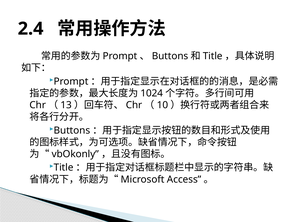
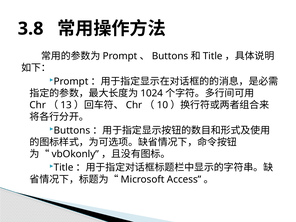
2.4: 2.4 -> 3.8
